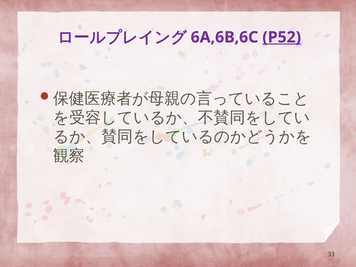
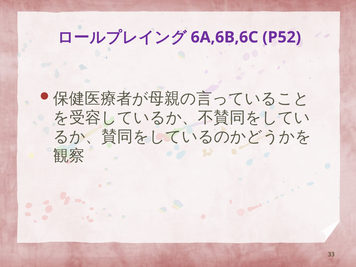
P52 underline: present -> none
